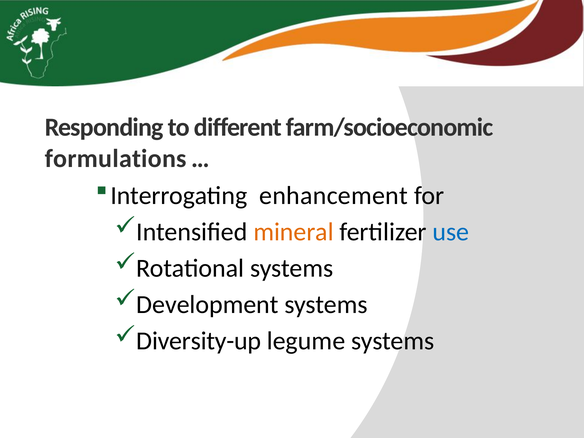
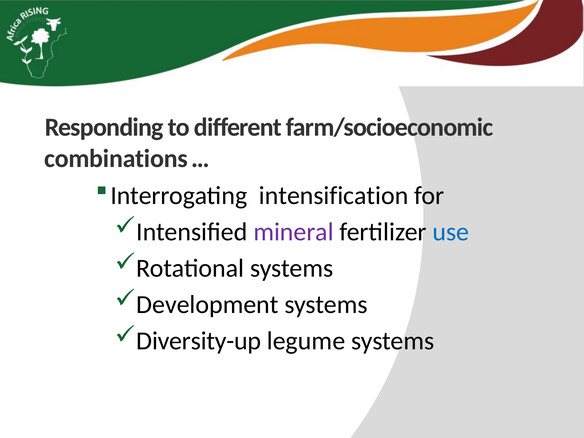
formulations: formulations -> combinations
enhancement: enhancement -> intensification
mineral colour: orange -> purple
